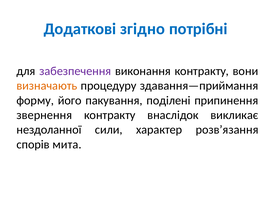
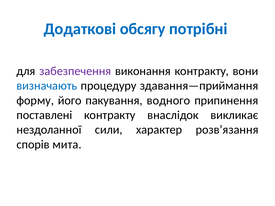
згідно: згідно -> обсягу
визначають colour: orange -> blue
поділені: поділені -> водного
звернення: звернення -> поставлені
